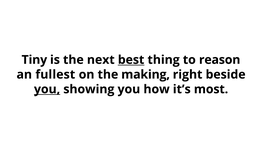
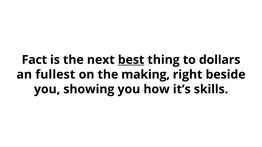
Tiny: Tiny -> Fact
reason: reason -> dollars
you at (47, 89) underline: present -> none
most: most -> skills
